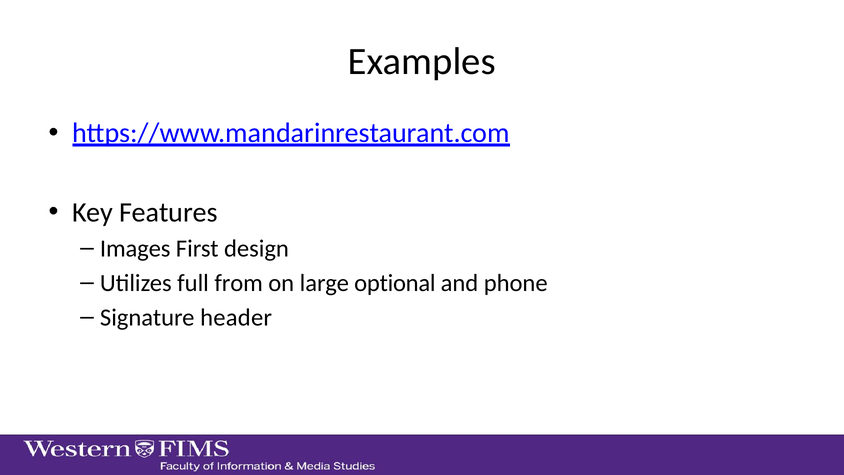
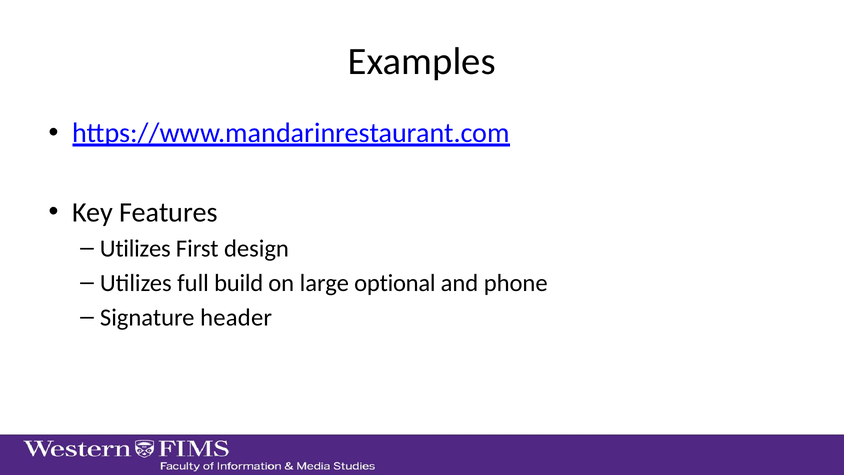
Images at (135, 249): Images -> Utilizes
from: from -> build
